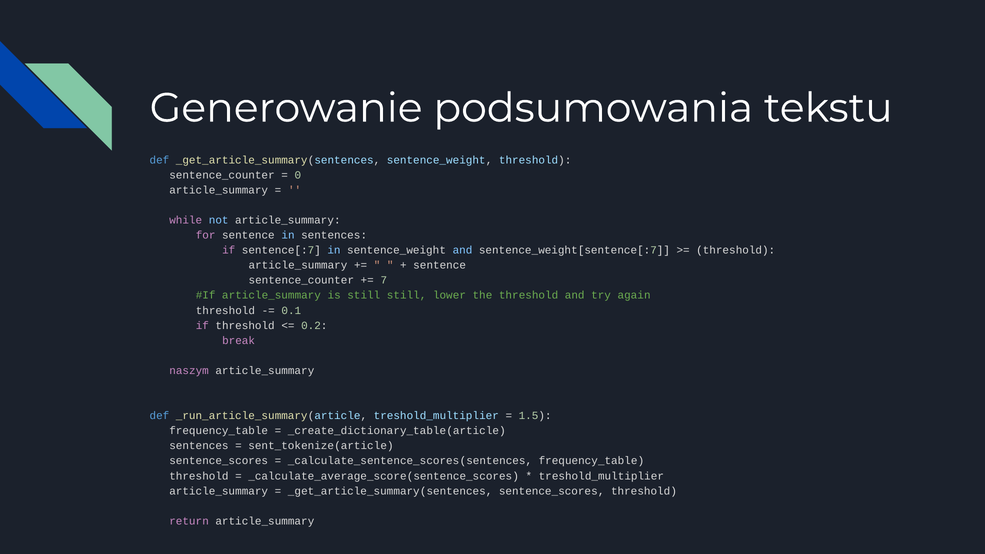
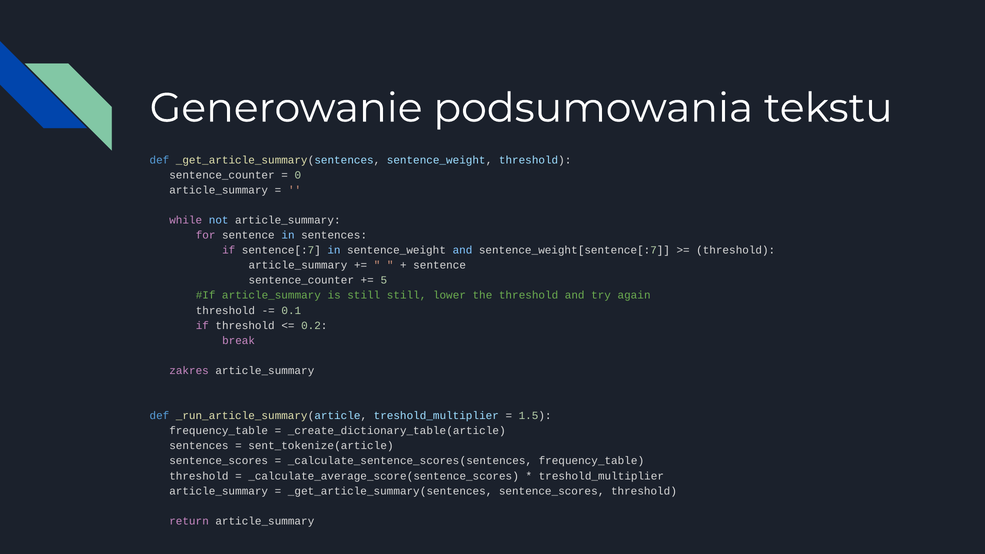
7: 7 -> 5
naszym: naszym -> zakres
